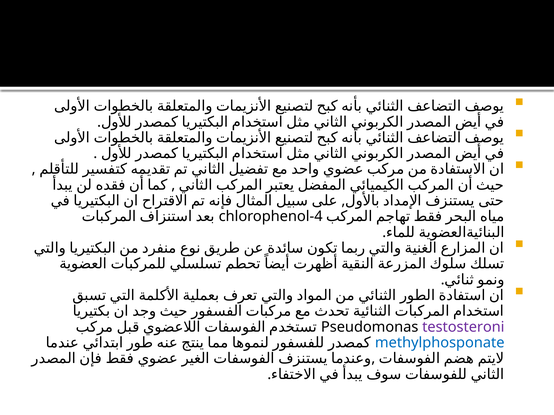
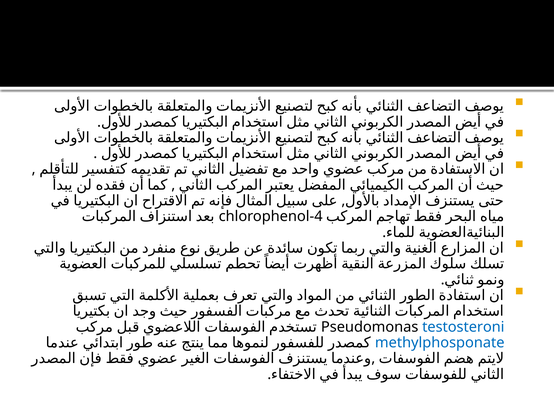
testosteroni colour: purple -> blue
